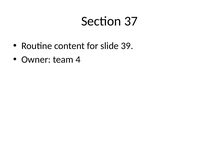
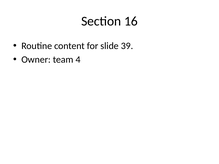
37: 37 -> 16
